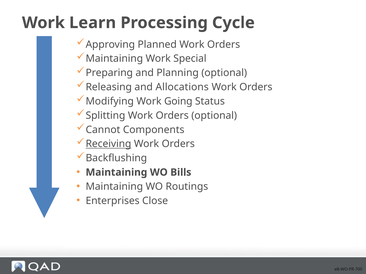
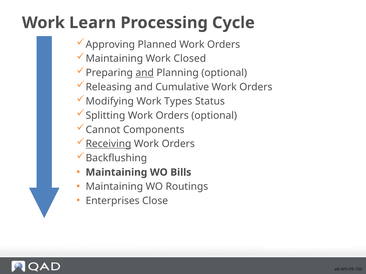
Special: Special -> Closed
and at (145, 73) underline: none -> present
Allocations: Allocations -> Cumulative
Going: Going -> Types
